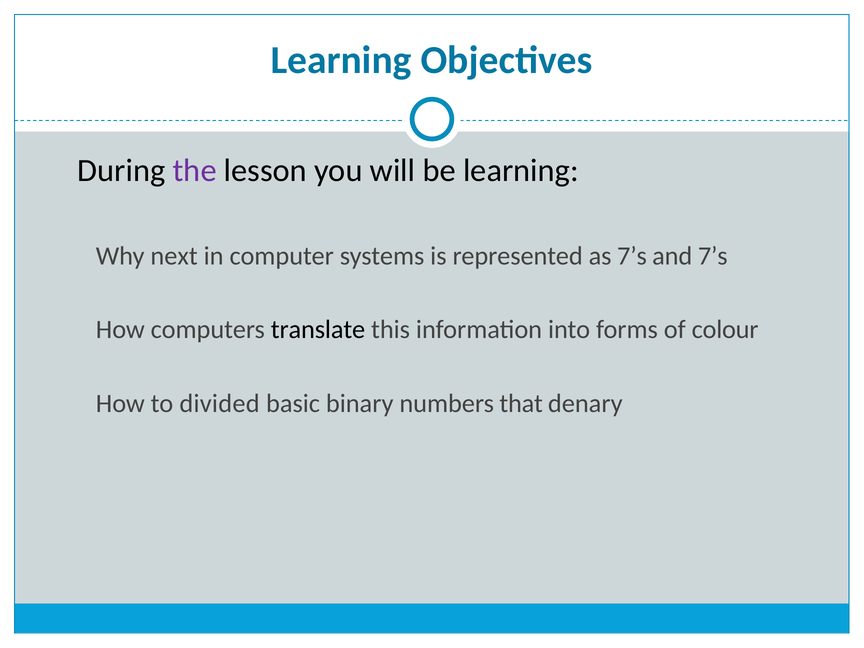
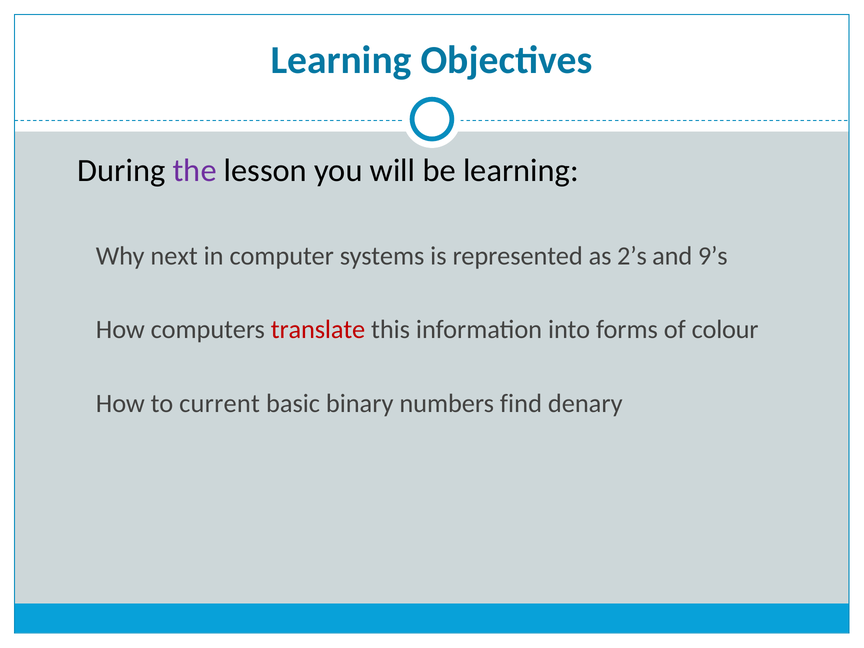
as 7’s: 7’s -> 2’s
and 7’s: 7’s -> 9’s
translate colour: black -> red
divided: divided -> current
that: that -> find
